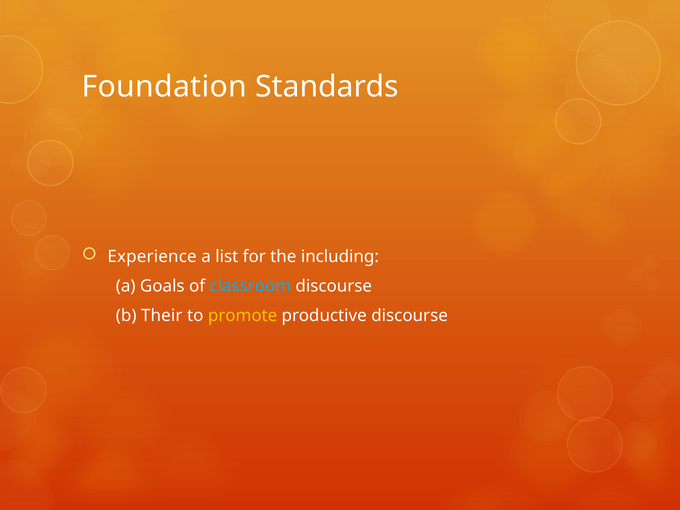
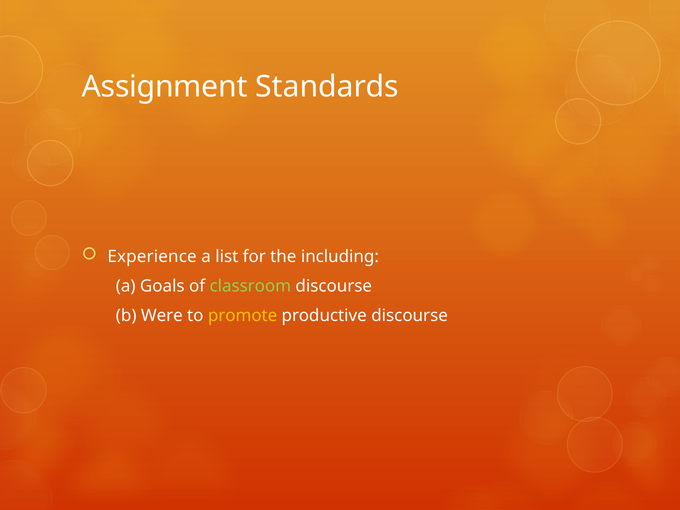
Foundation: Foundation -> Assignment
classroom colour: light blue -> light green
Their: Their -> Were
